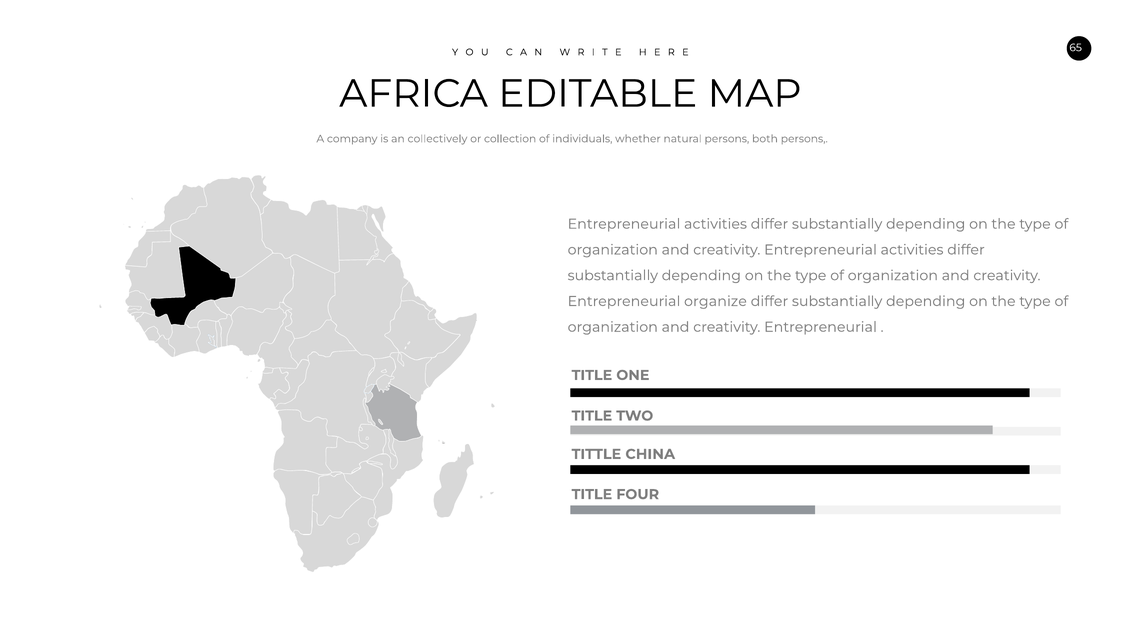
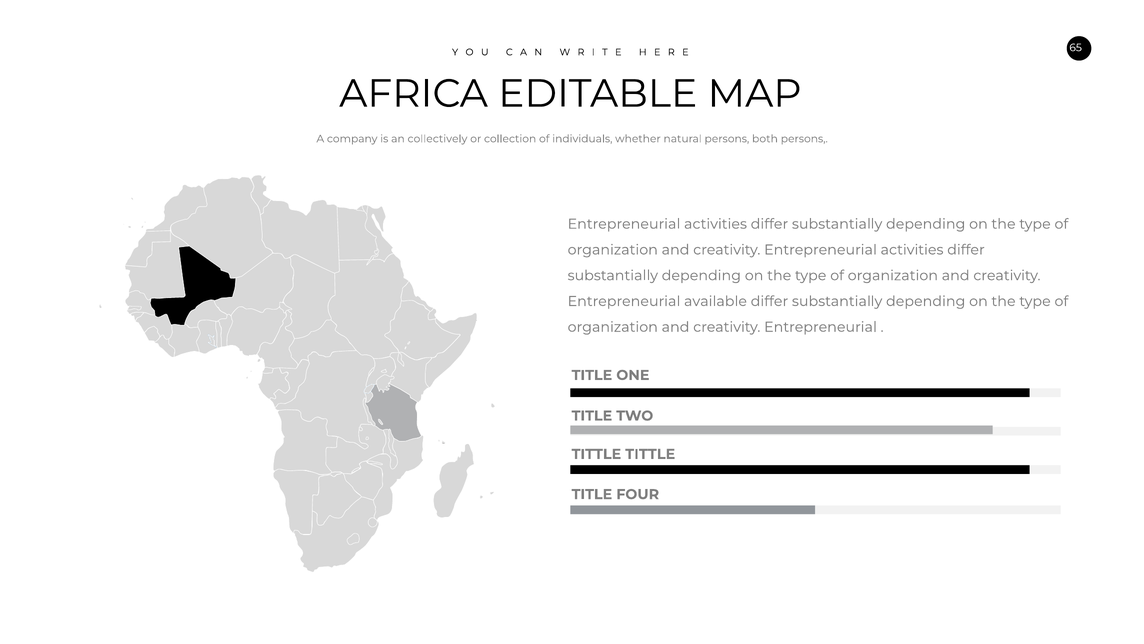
organize: organize -> available
TITTLE CHINA: CHINA -> TITTLE
